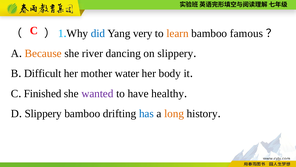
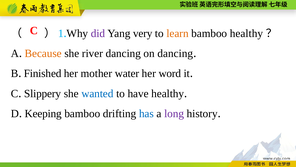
did colour: blue -> purple
bamboo famous: famous -> healthy
on slippery: slippery -> dancing
Difficult: Difficult -> Finished
body: body -> word
Finished: Finished -> Slippery
wanted colour: purple -> blue
Slippery at (43, 113): Slippery -> Keeping
long colour: orange -> purple
